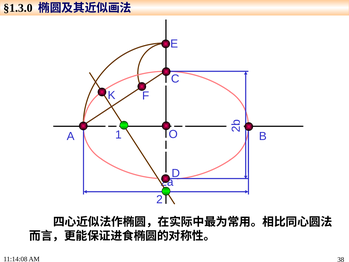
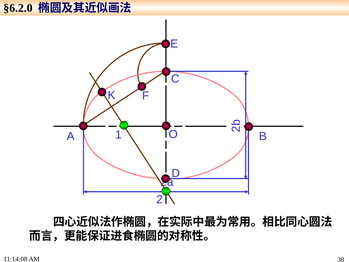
§1.3.0: §1.3.0 -> §6.2.0
